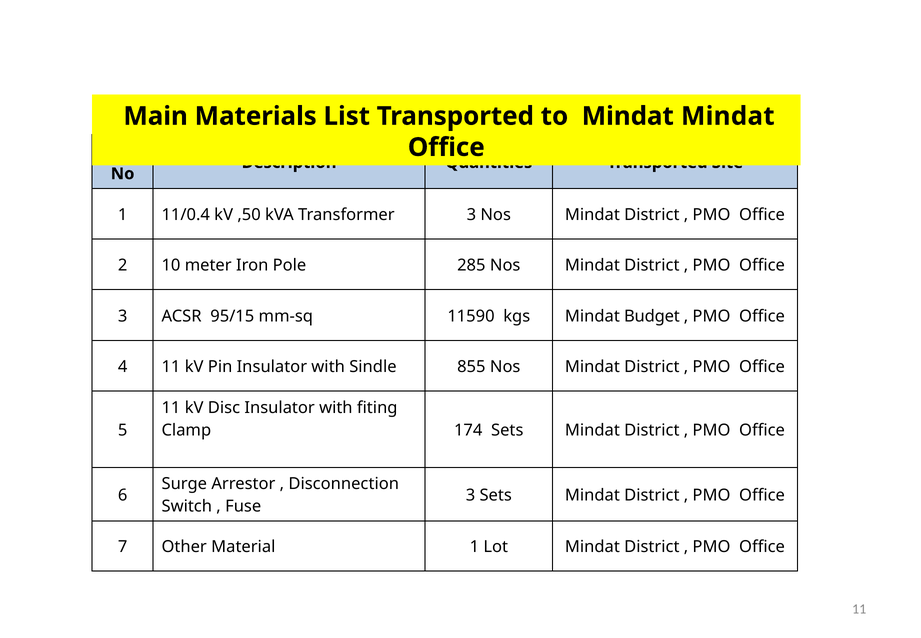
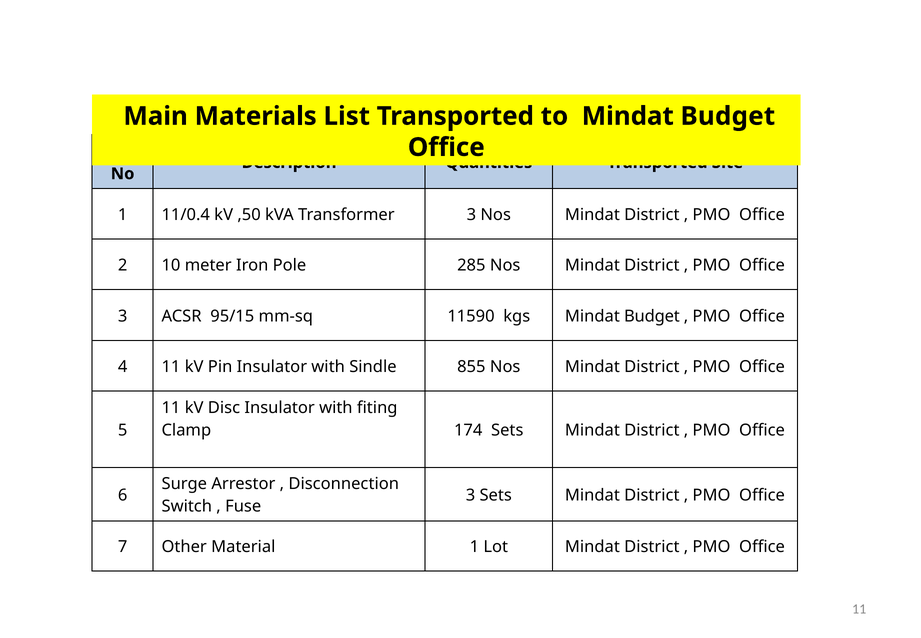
to Mindat Mindat: Mindat -> Budget
